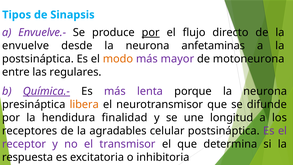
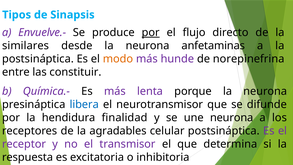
envuelve: envuelve -> similares
mayor: mayor -> hunde
motoneurona: motoneurona -> norepinefrina
regulares: regulares -> constituir
Química.- underline: present -> none
libera colour: orange -> blue
une longitud: longitud -> neurona
